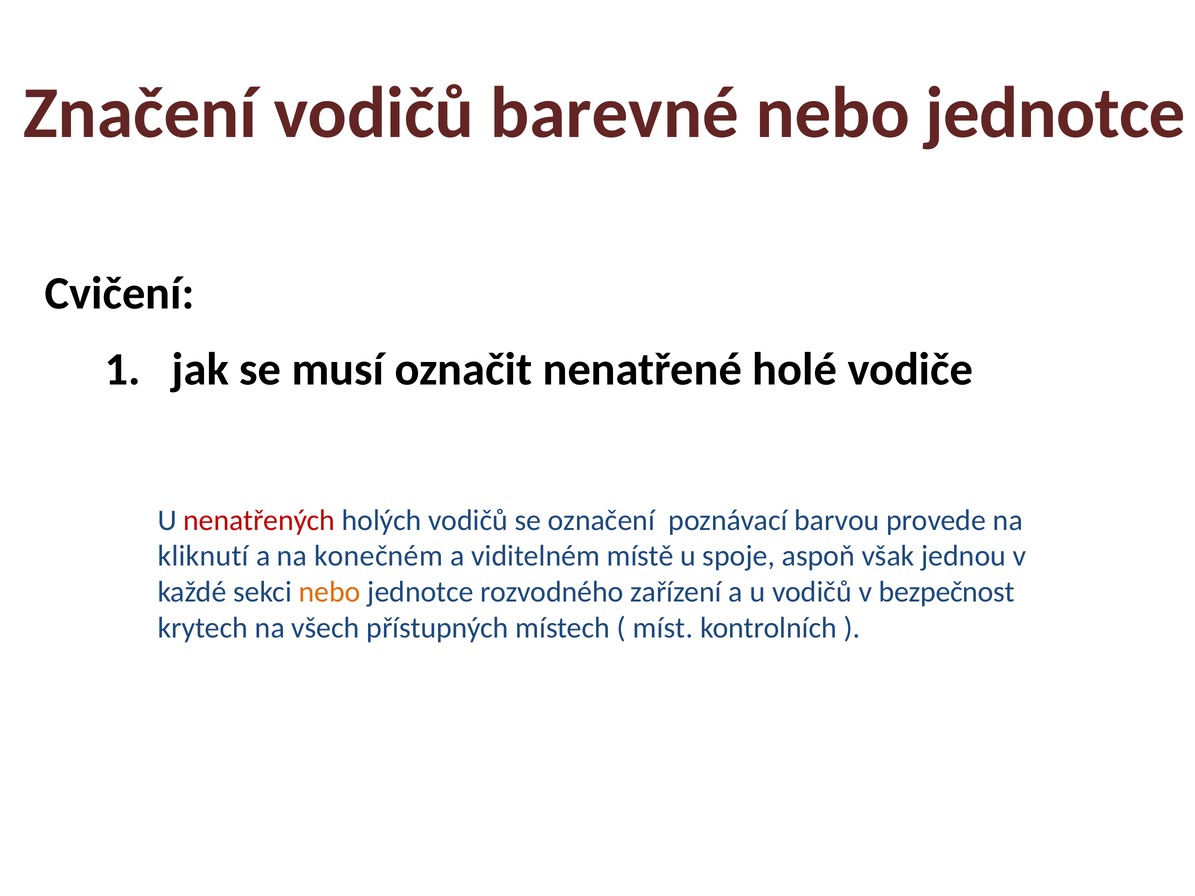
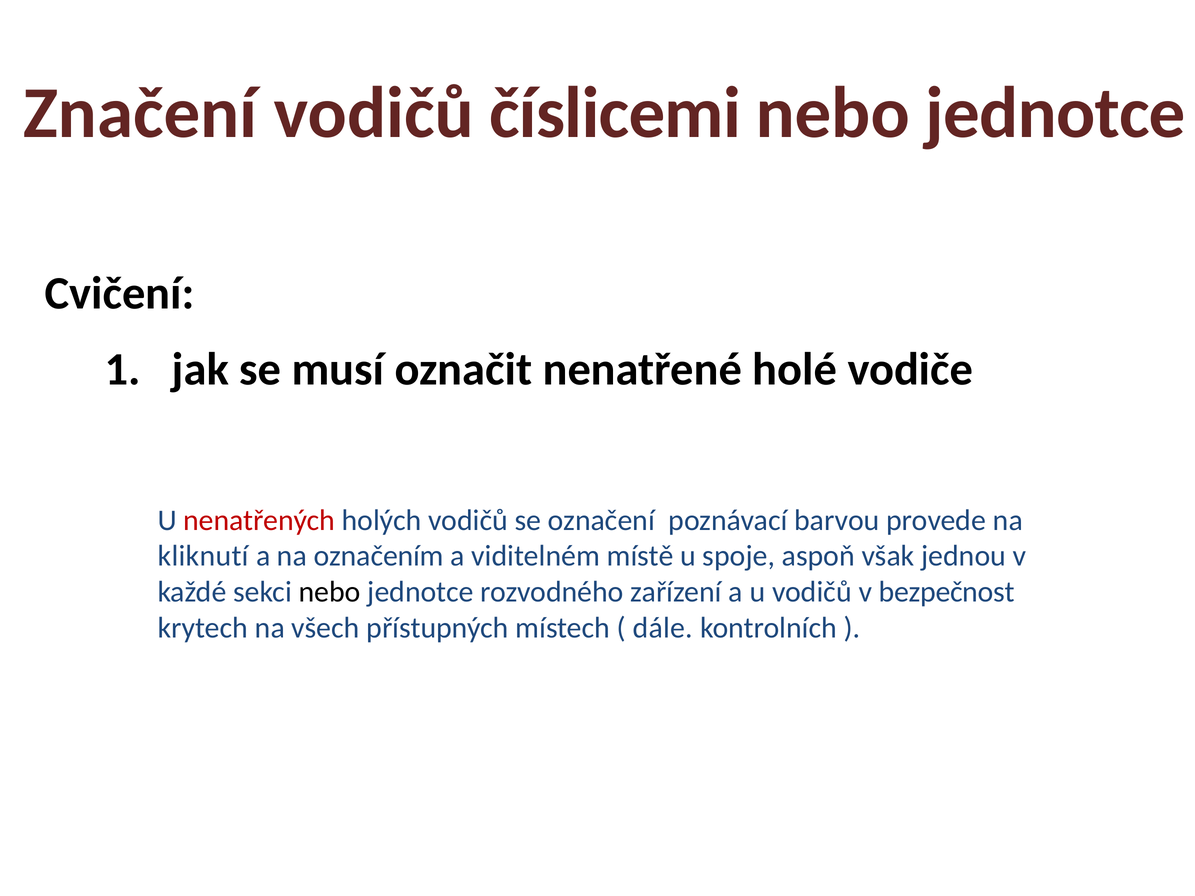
barevné: barevné -> číslicemi
konečném: konečném -> označením
nebo at (330, 592) colour: orange -> black
míst: míst -> dále
